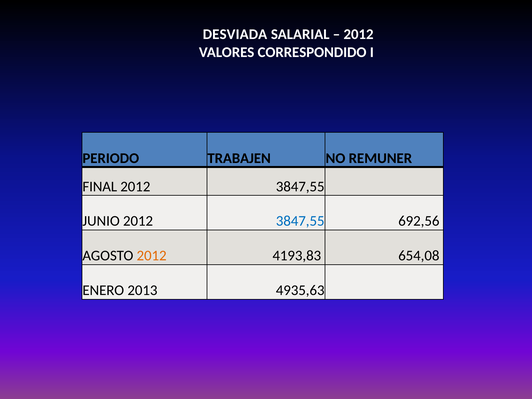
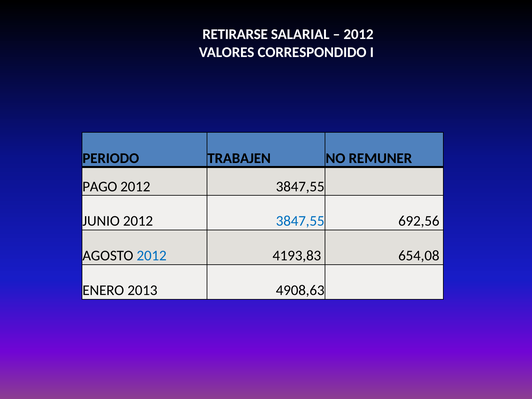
DESVIADA: DESVIADA -> RETIRARSE
FINAL: FINAL -> PAGO
2012 at (152, 256) colour: orange -> blue
4935,63: 4935,63 -> 4908,63
